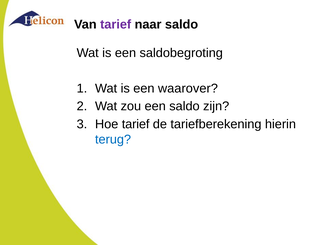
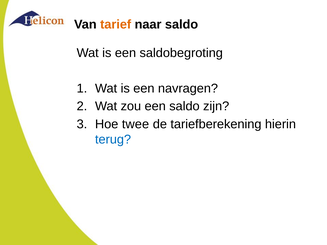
tarief at (116, 24) colour: purple -> orange
waarover: waarover -> navragen
Hoe tarief: tarief -> twee
